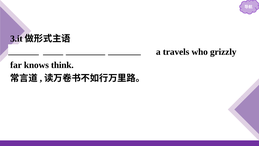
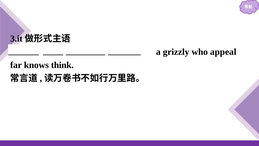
travels: travels -> grizzly
grizzly: grizzly -> appeal
